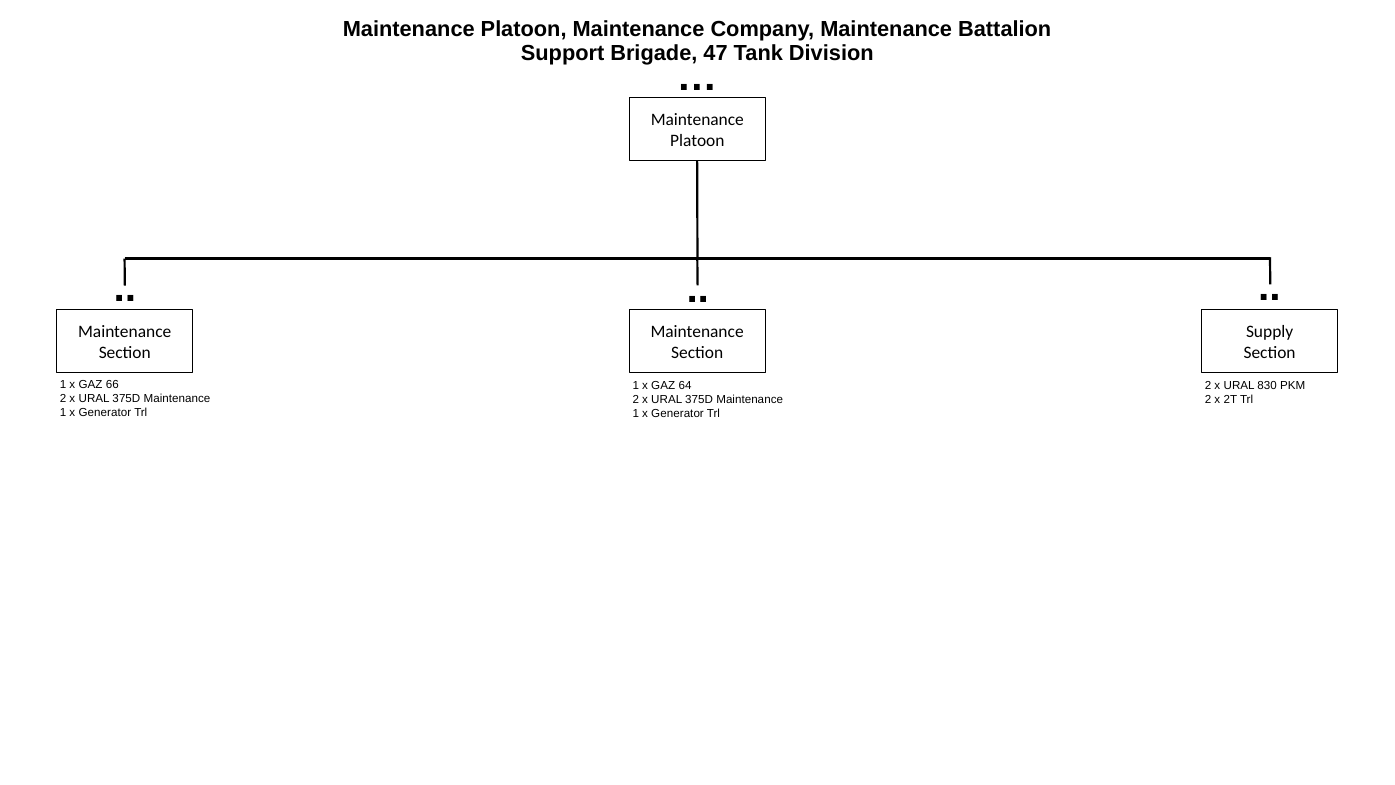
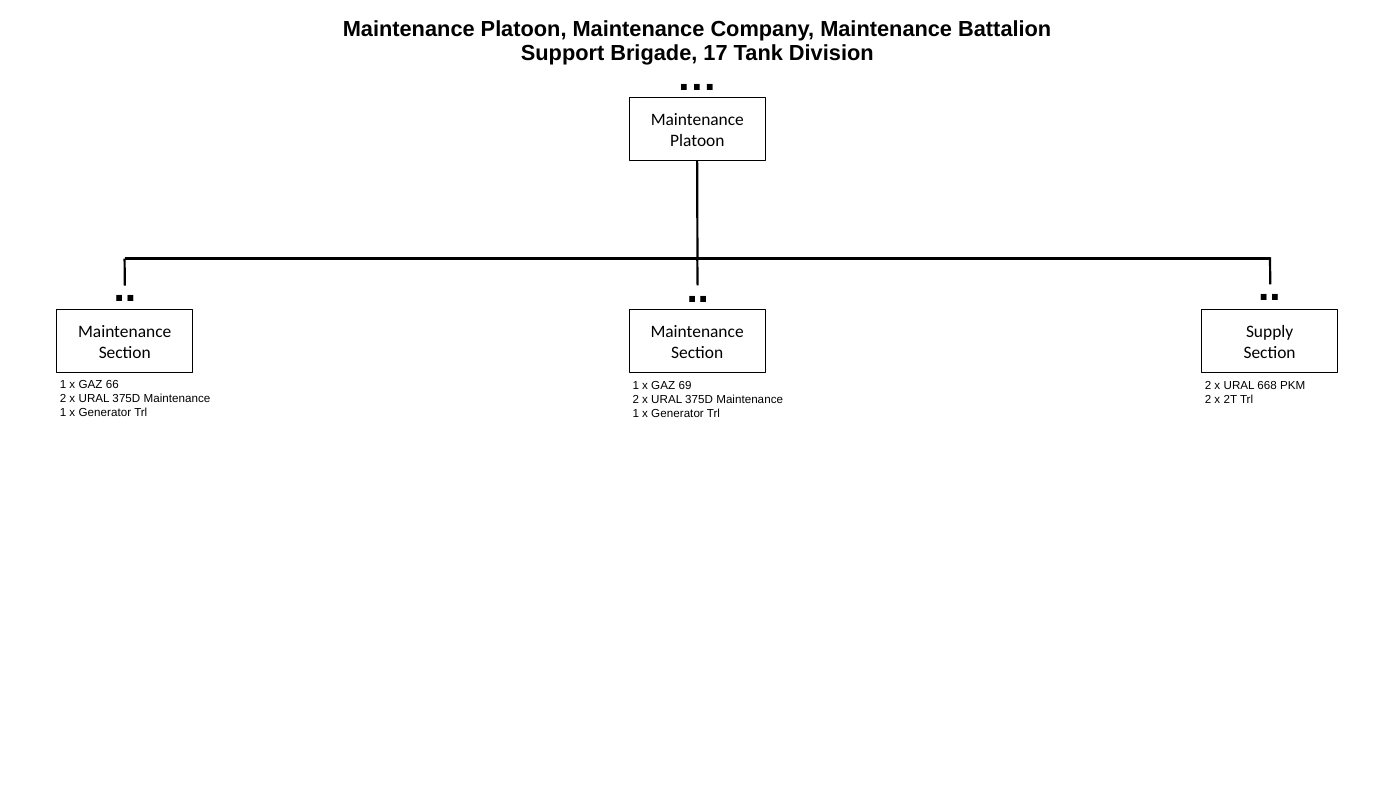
47: 47 -> 17
64: 64 -> 69
830: 830 -> 668
